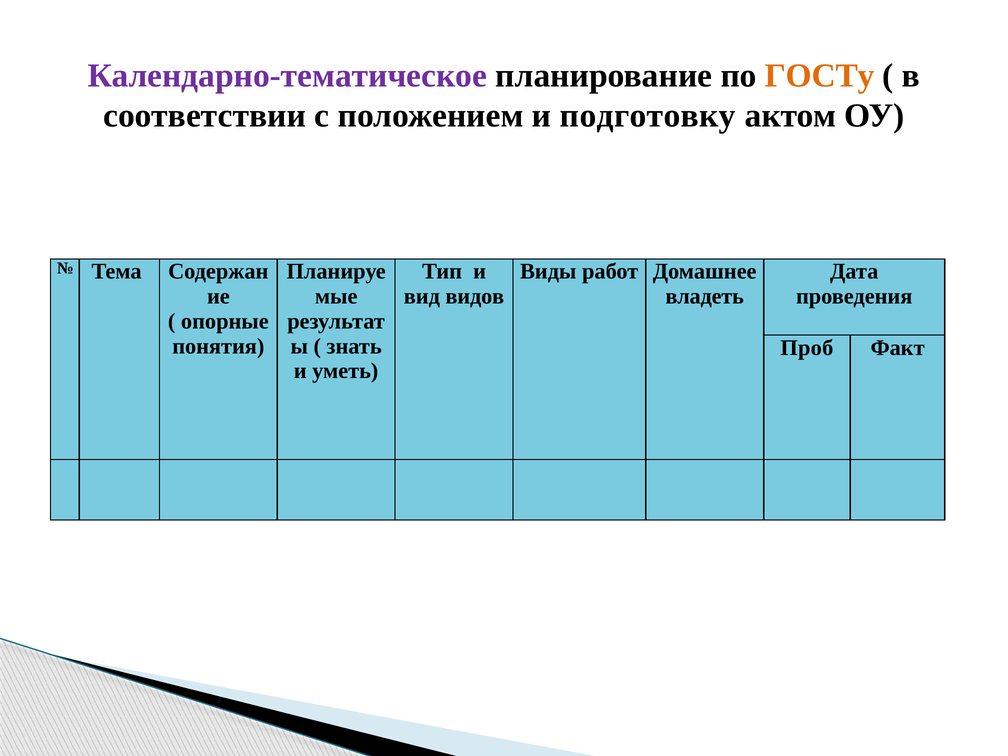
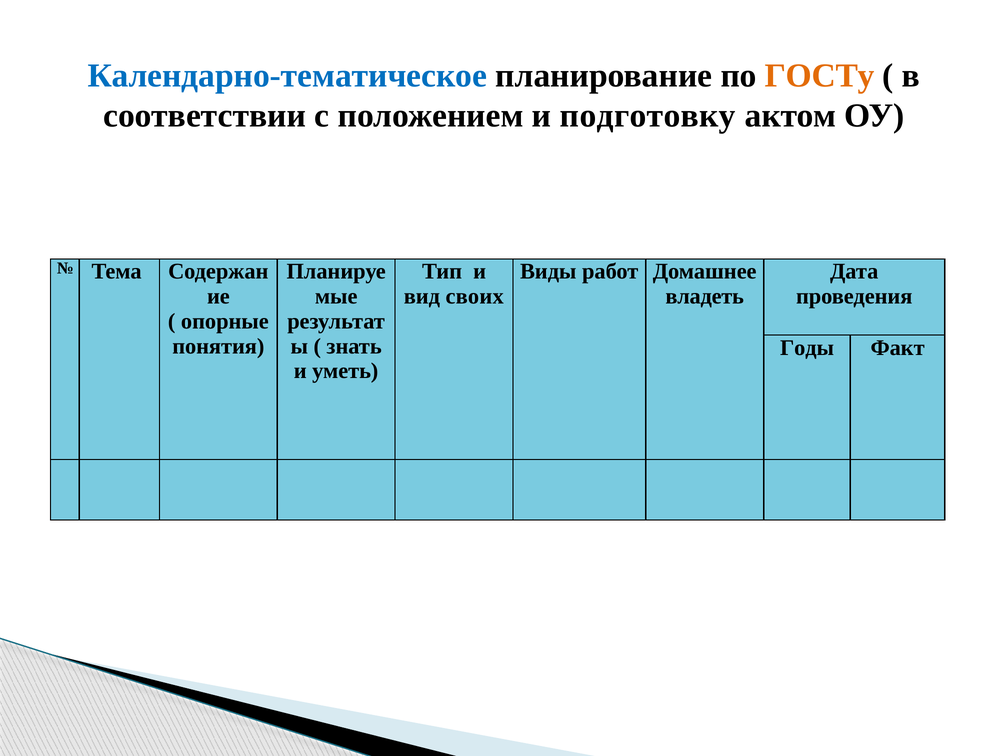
Календарно-тематическое colour: purple -> blue
видов: видов -> своих
Проб: Проб -> Годы
